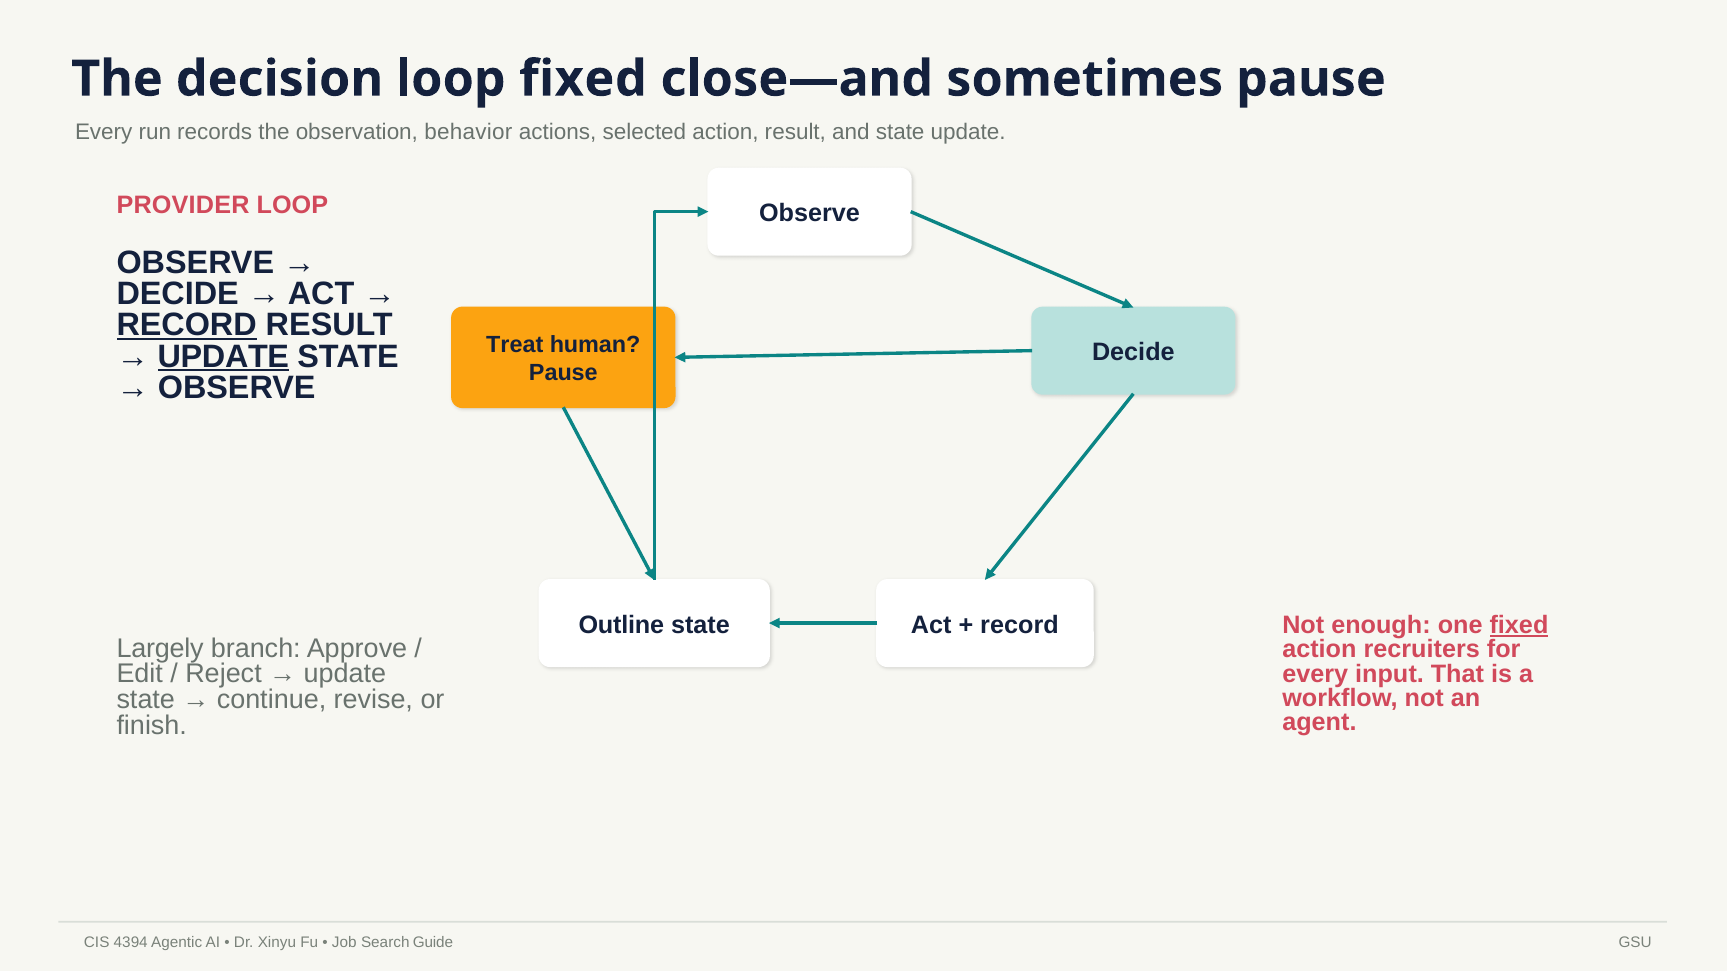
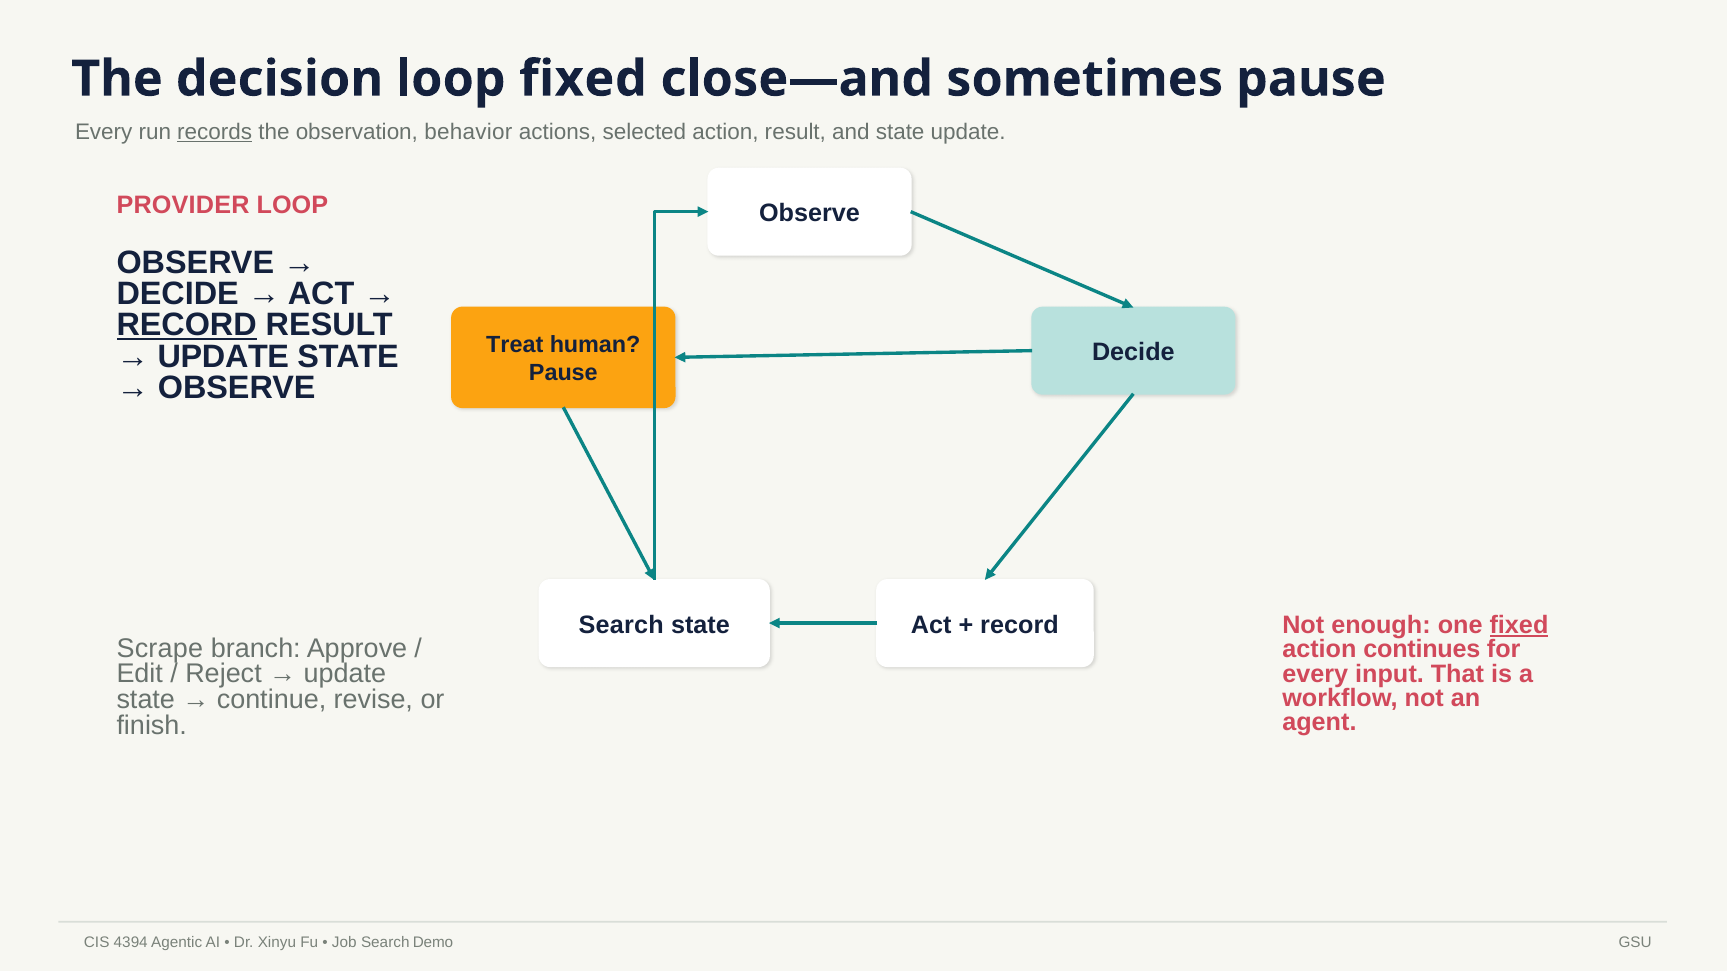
records underline: none -> present
UPDATE at (223, 357) underline: present -> none
Outline at (621, 625): Outline -> Search
Largely: Largely -> Scrape
recruiters: recruiters -> continues
Guide: Guide -> Demo
